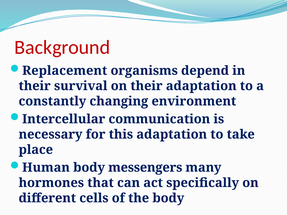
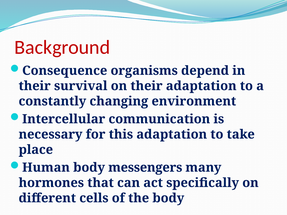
Replacement: Replacement -> Consequence
